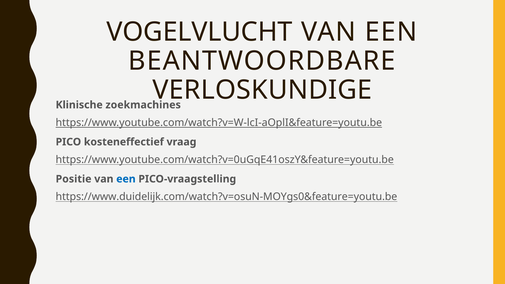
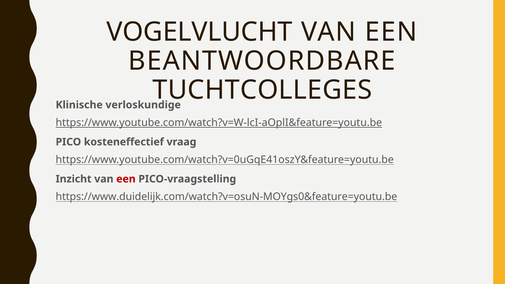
VERLOSKUNDIGE: VERLOSKUNDIGE -> TUCHTCOLLEGES
zoekmachines: zoekmachines -> verloskundige
Positie: Positie -> Inzicht
een at (126, 179) colour: blue -> red
